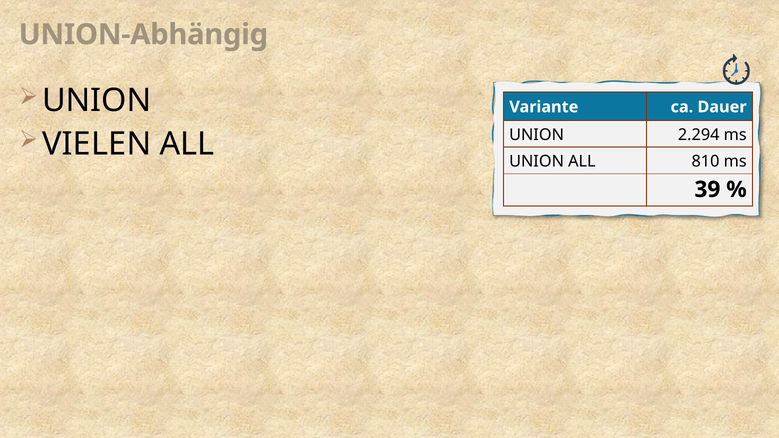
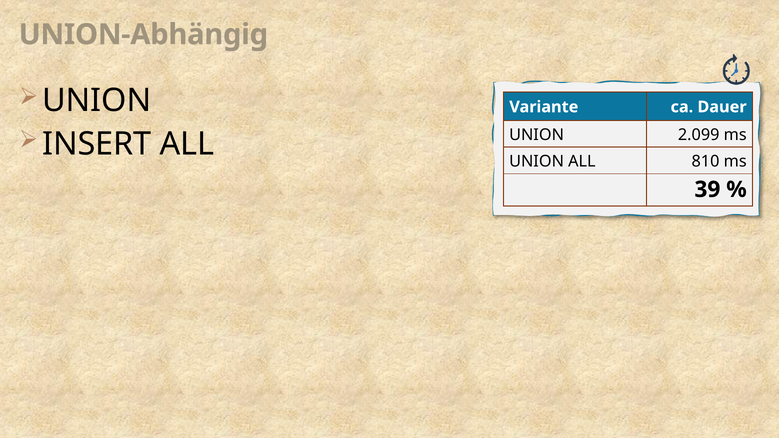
VIELEN: VIELEN -> INSERT
2.294: 2.294 -> 2.099
